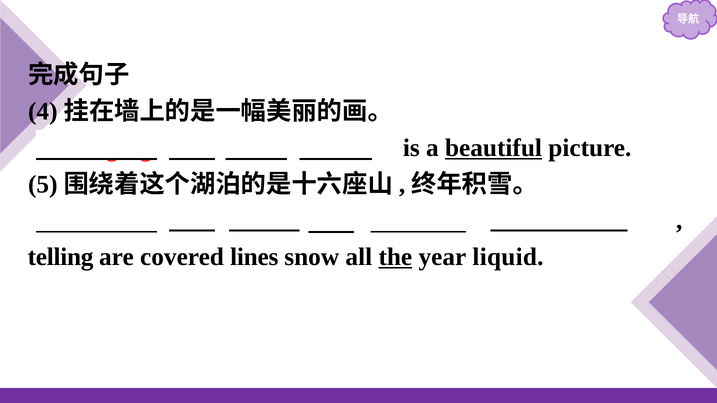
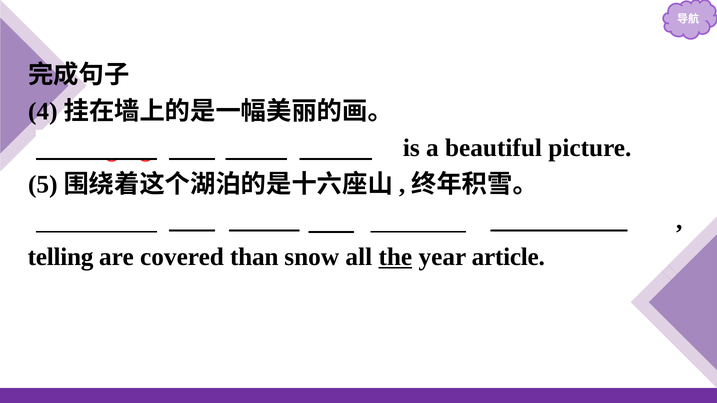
beautiful underline: present -> none
lines: lines -> than
liquid: liquid -> article
